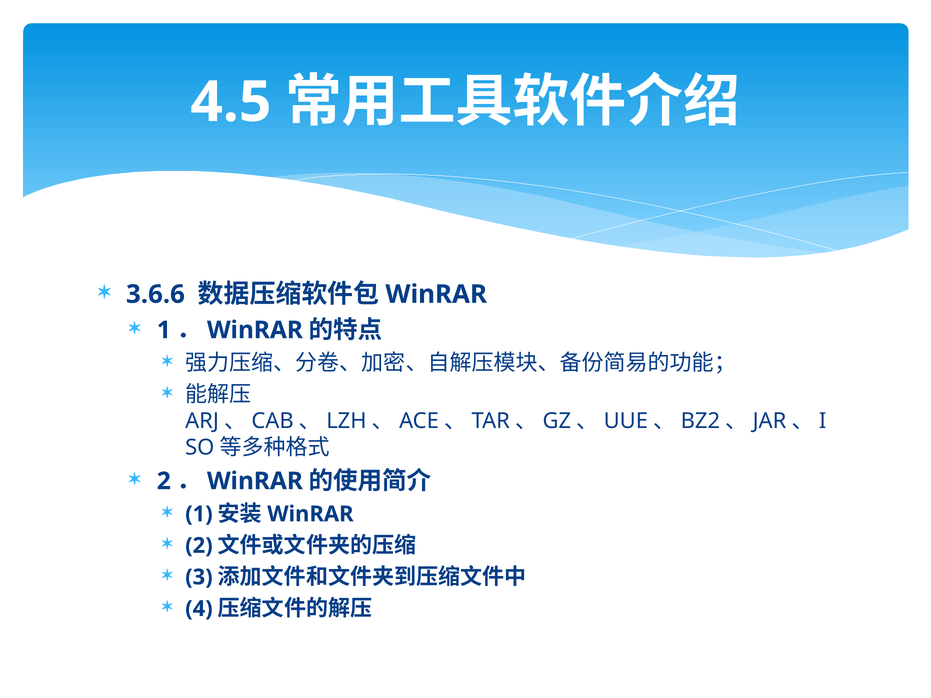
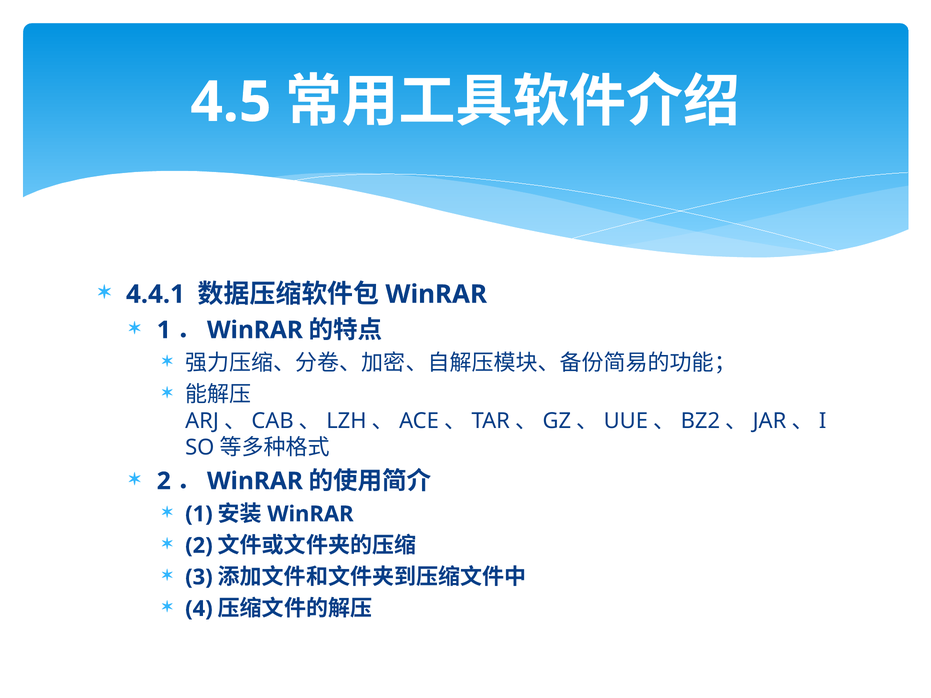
3.6.6: 3.6.6 -> 4.4.1
